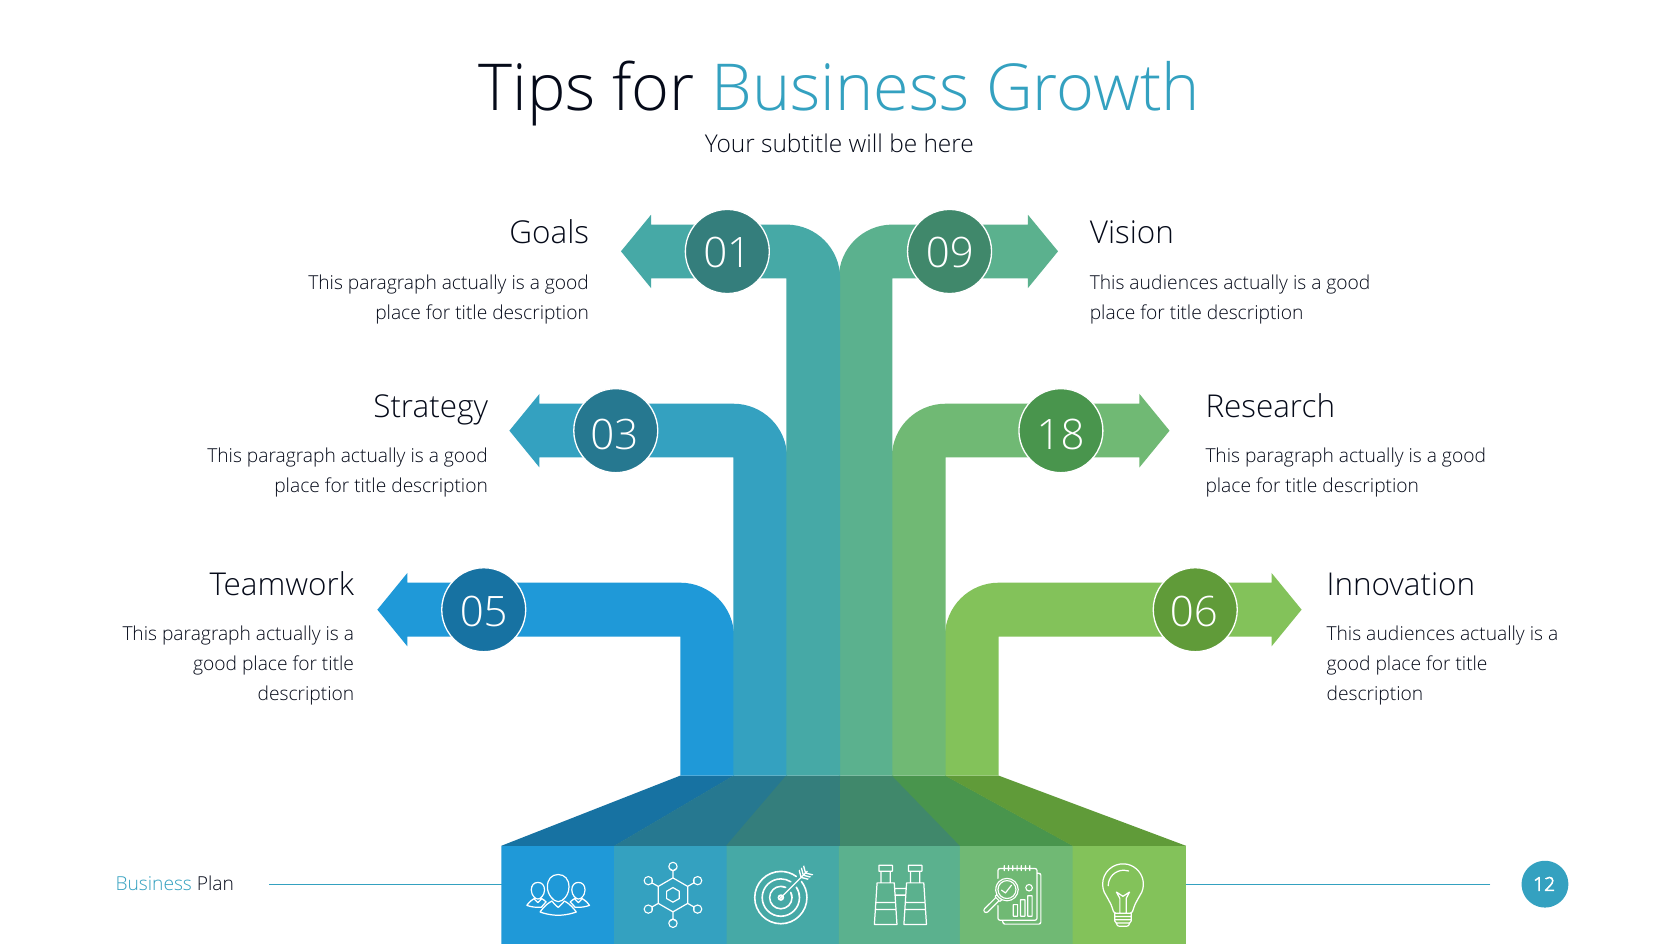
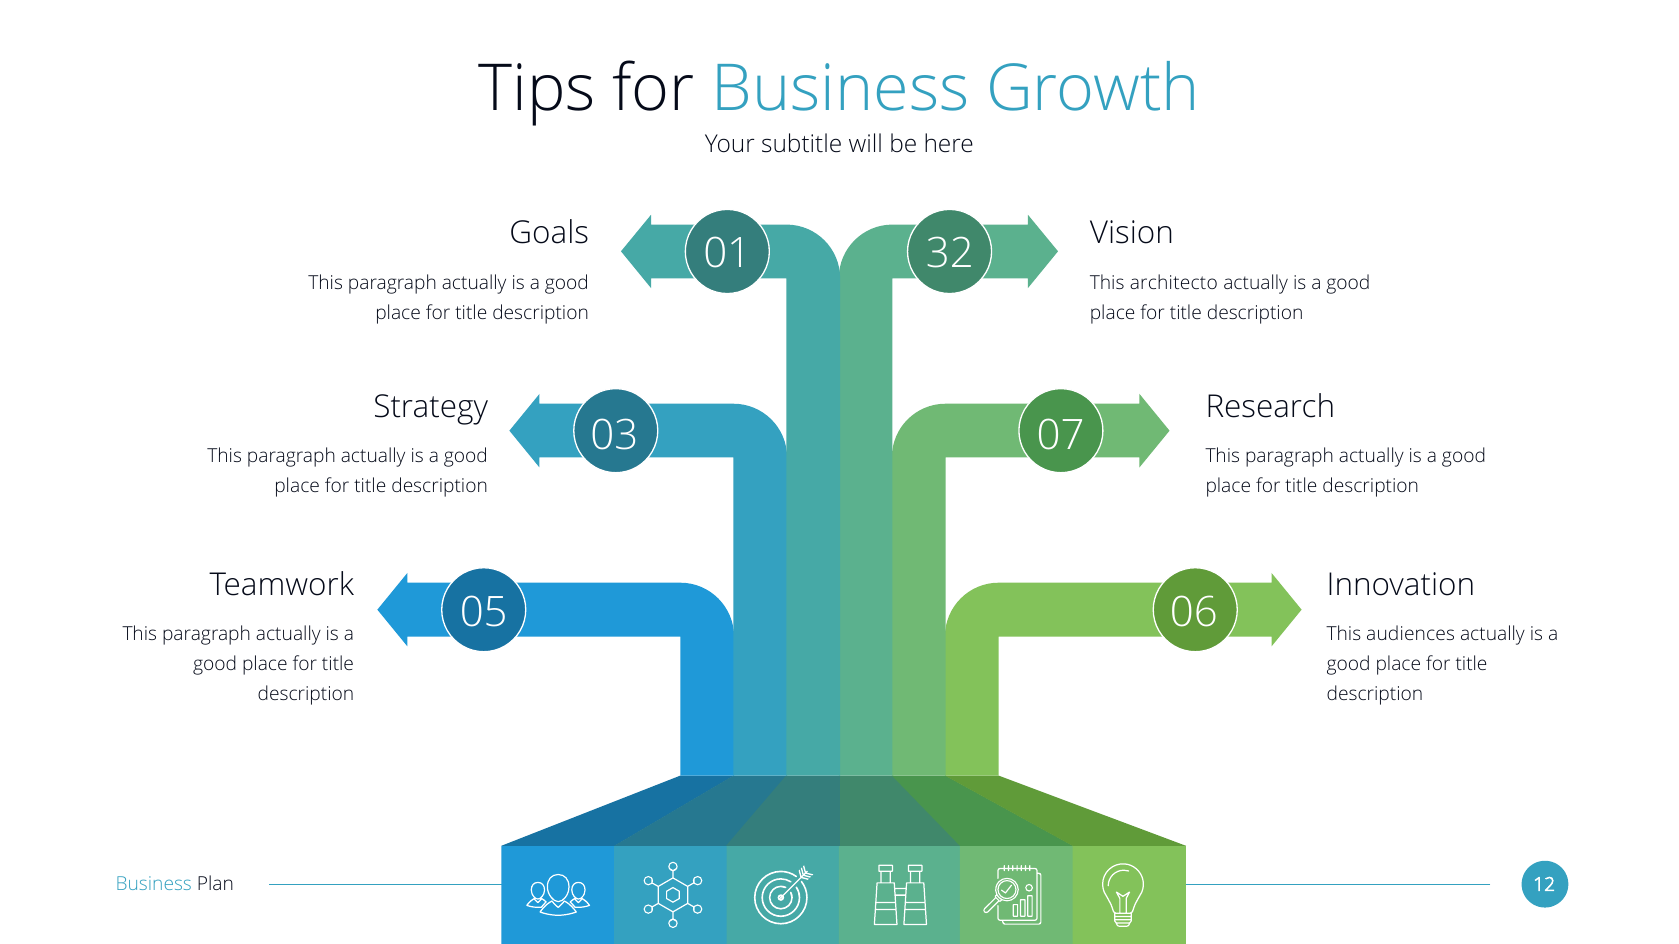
09: 09 -> 32
audiences at (1174, 283): audiences -> architecto
18: 18 -> 07
